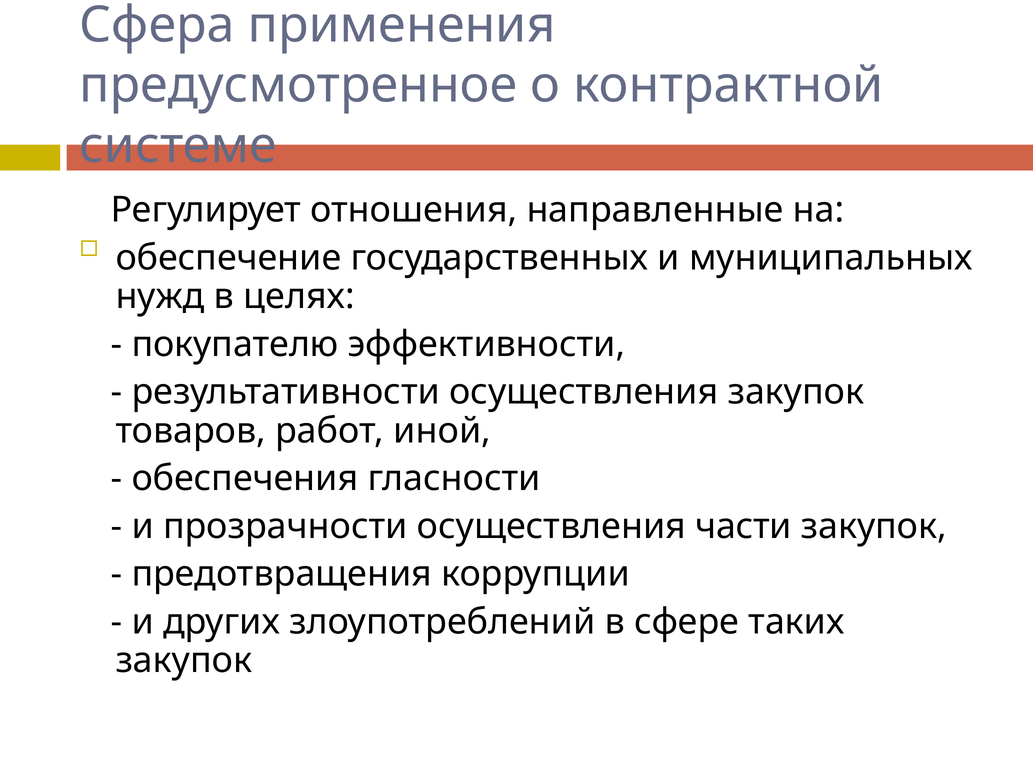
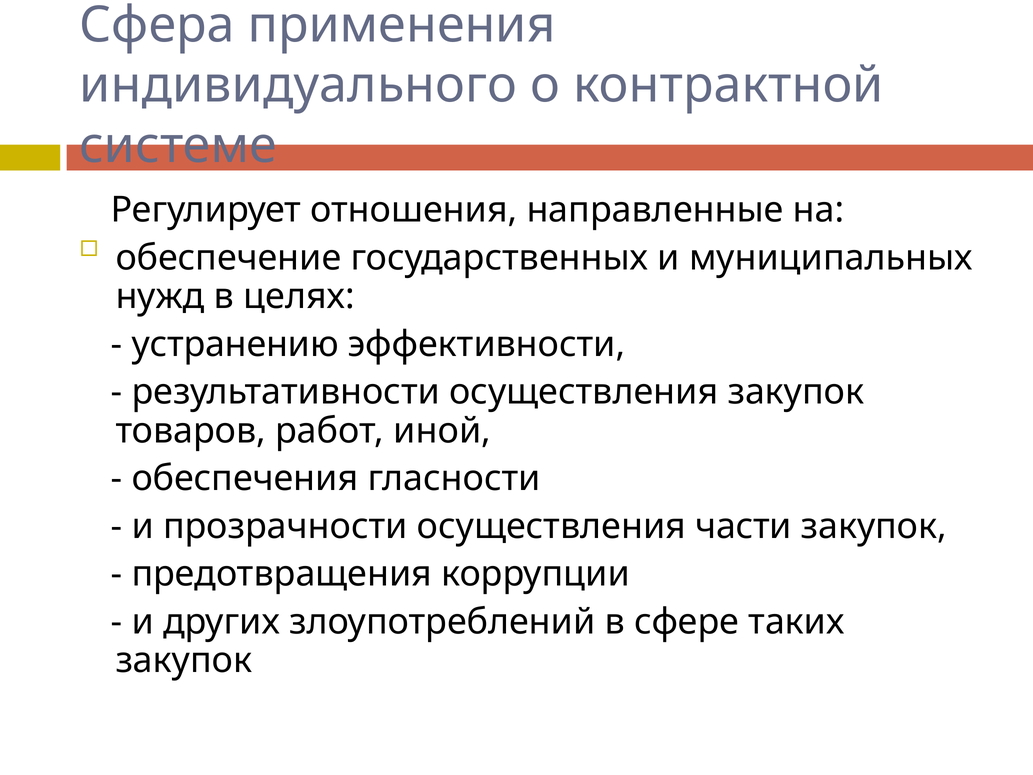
предусмотренное: предусмотренное -> индивидуального
покупателю: покупателю -> устранению
